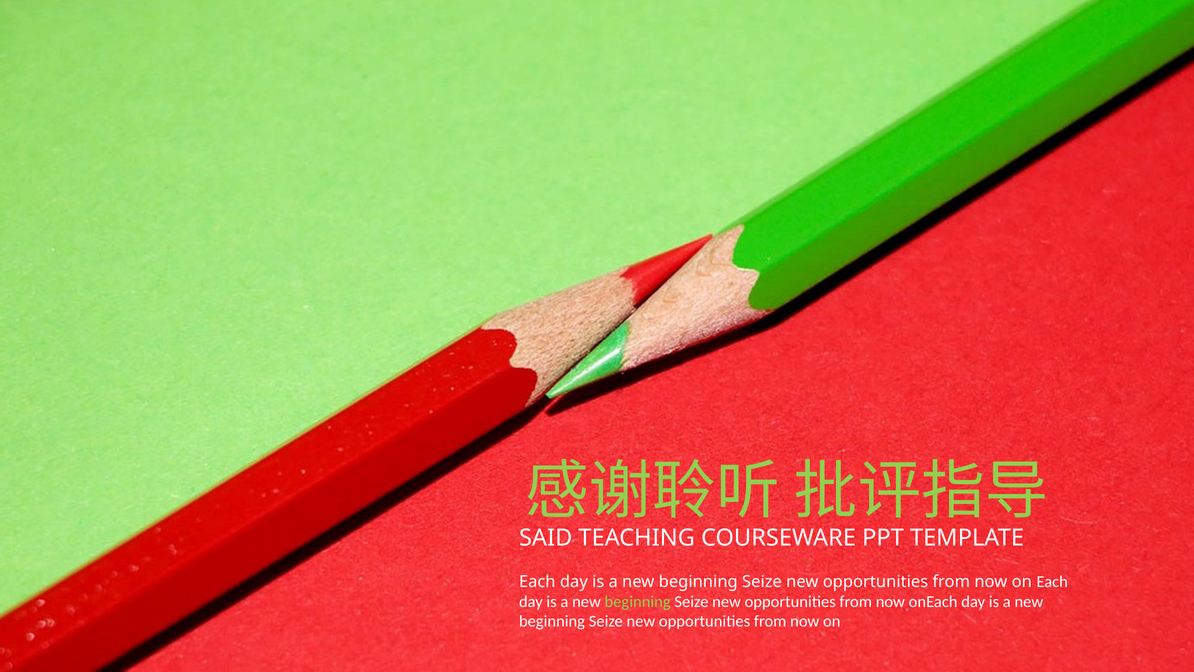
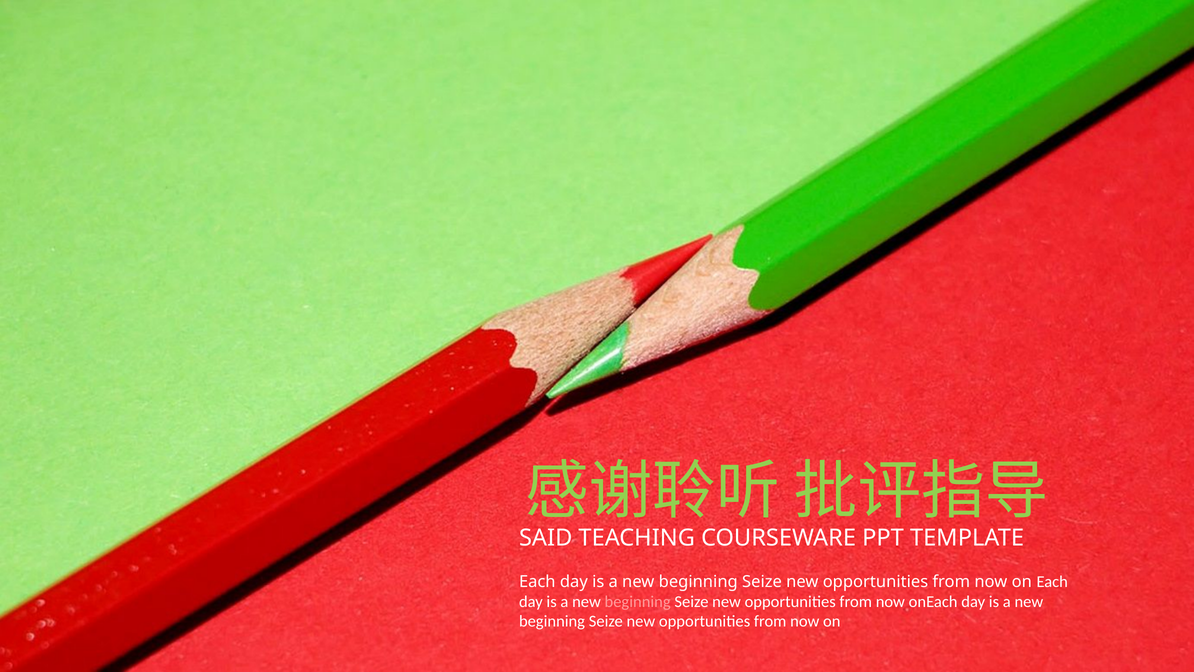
beginning at (638, 601) colour: light green -> pink
